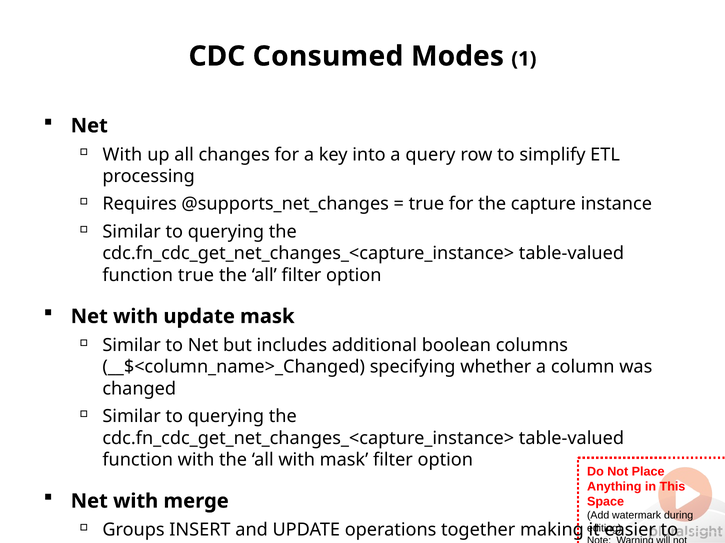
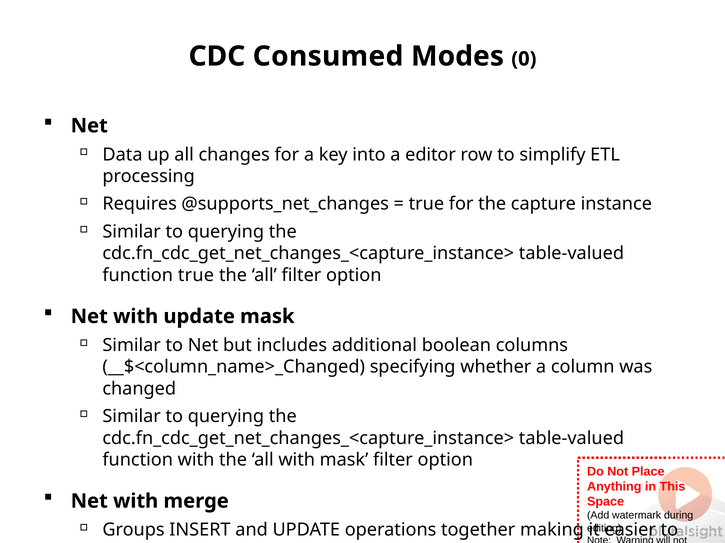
Modes 1: 1 -> 0
With at (122, 155): With -> Data
query: query -> editor
